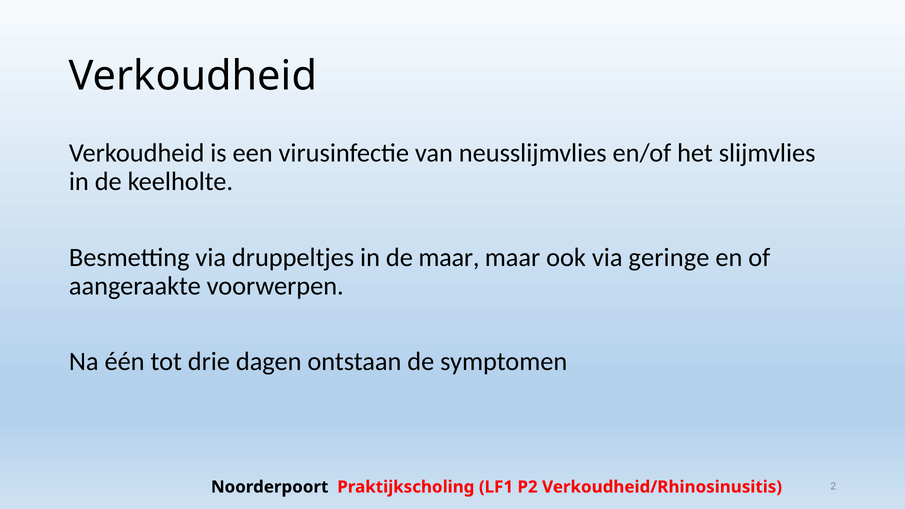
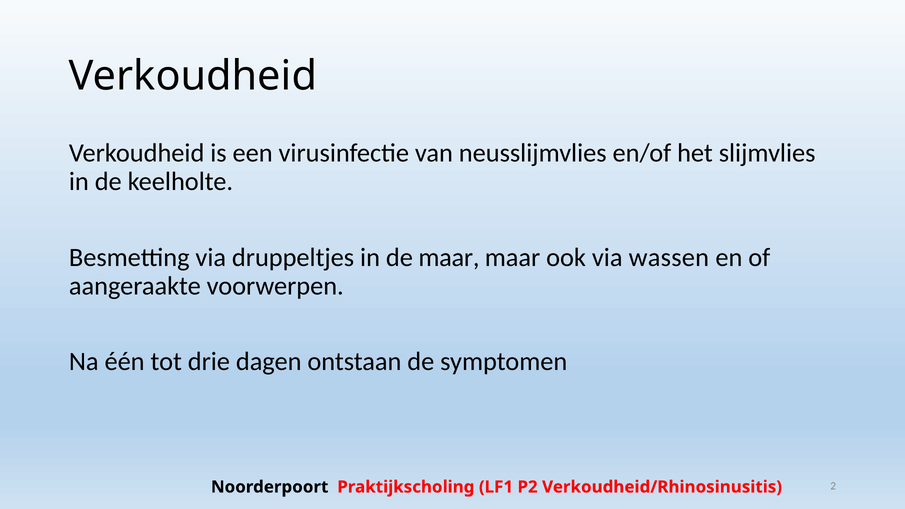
geringe: geringe -> wassen
